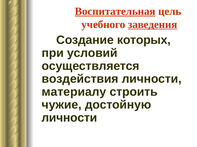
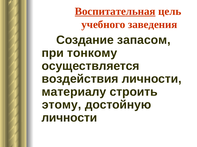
заведения underline: present -> none
которых: которых -> запасом
условий: условий -> тонкому
чужие: чужие -> этому
